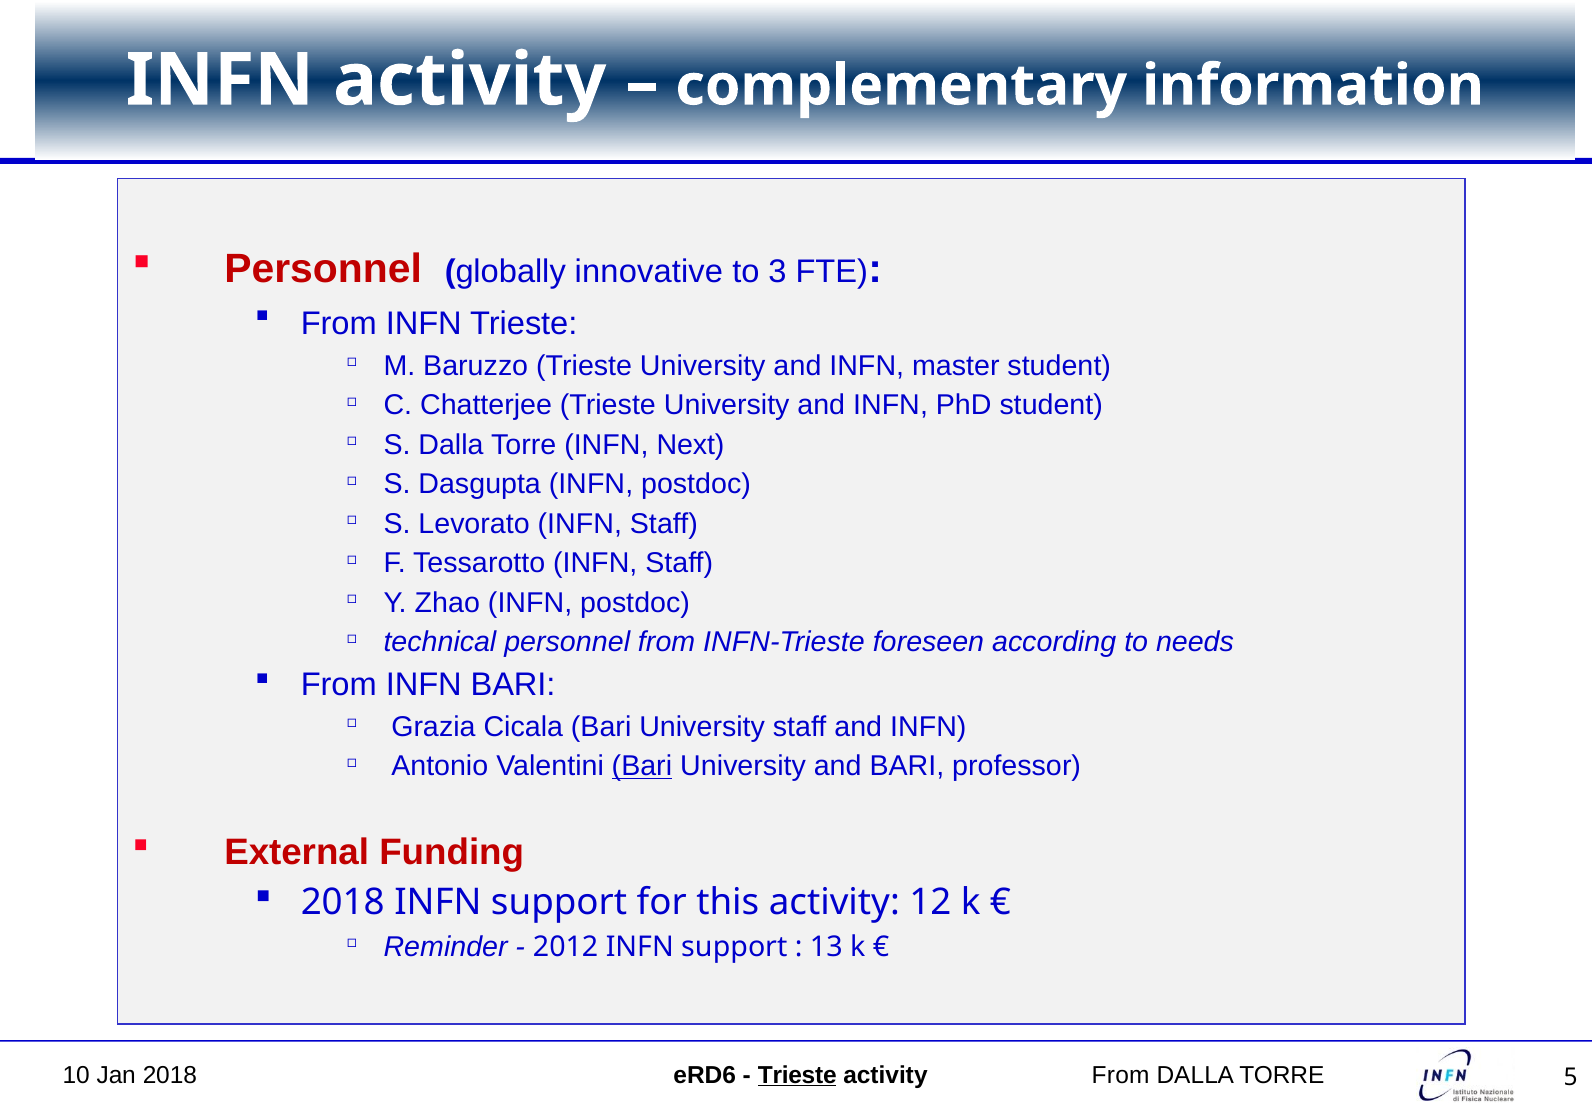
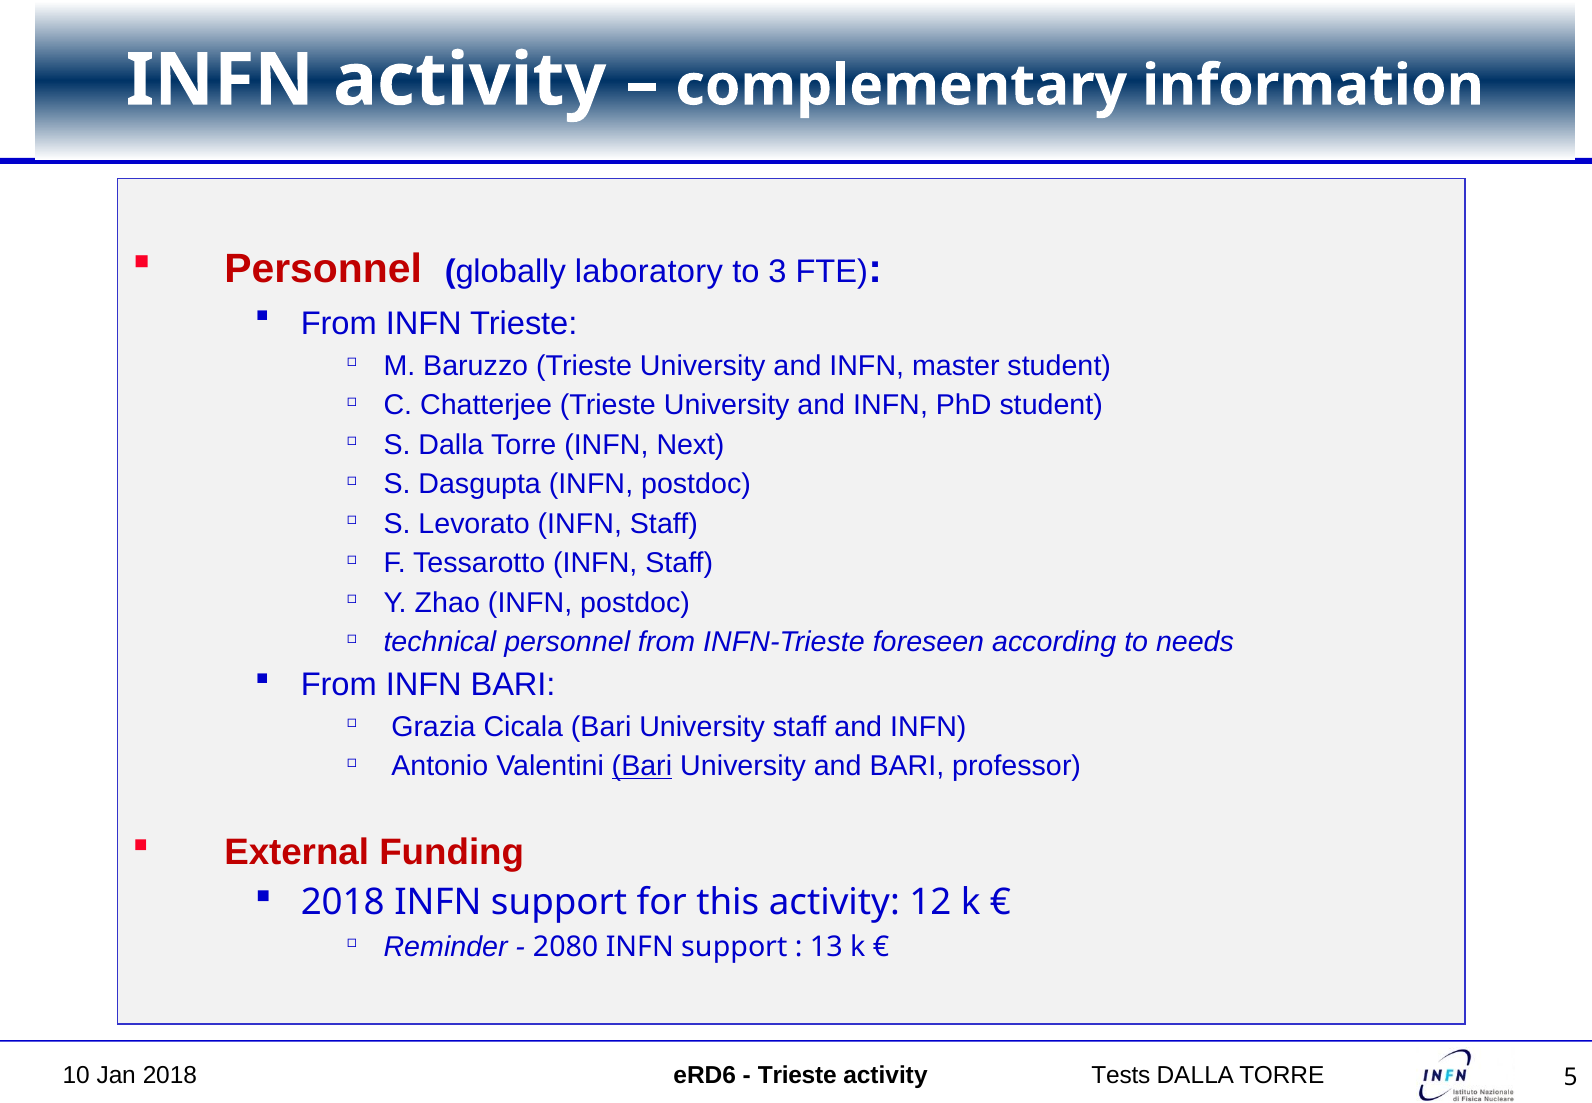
innovative: innovative -> laboratory
2012: 2012 -> 2080
Trieste at (797, 1075) underline: present -> none
activity From: From -> Tests
